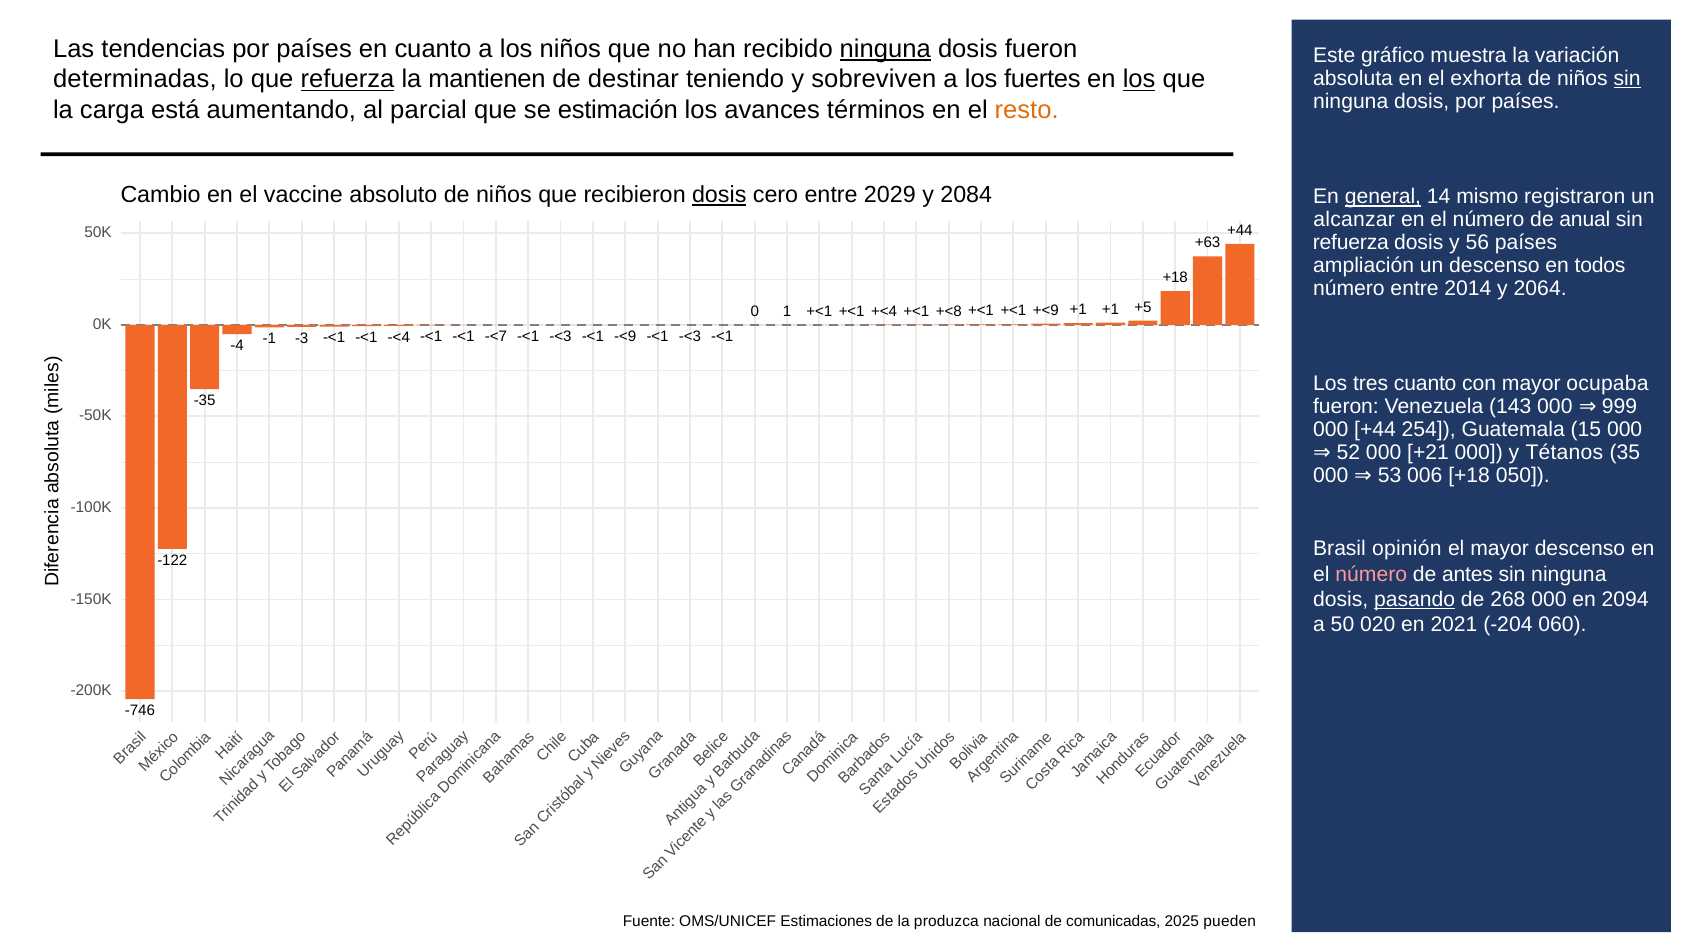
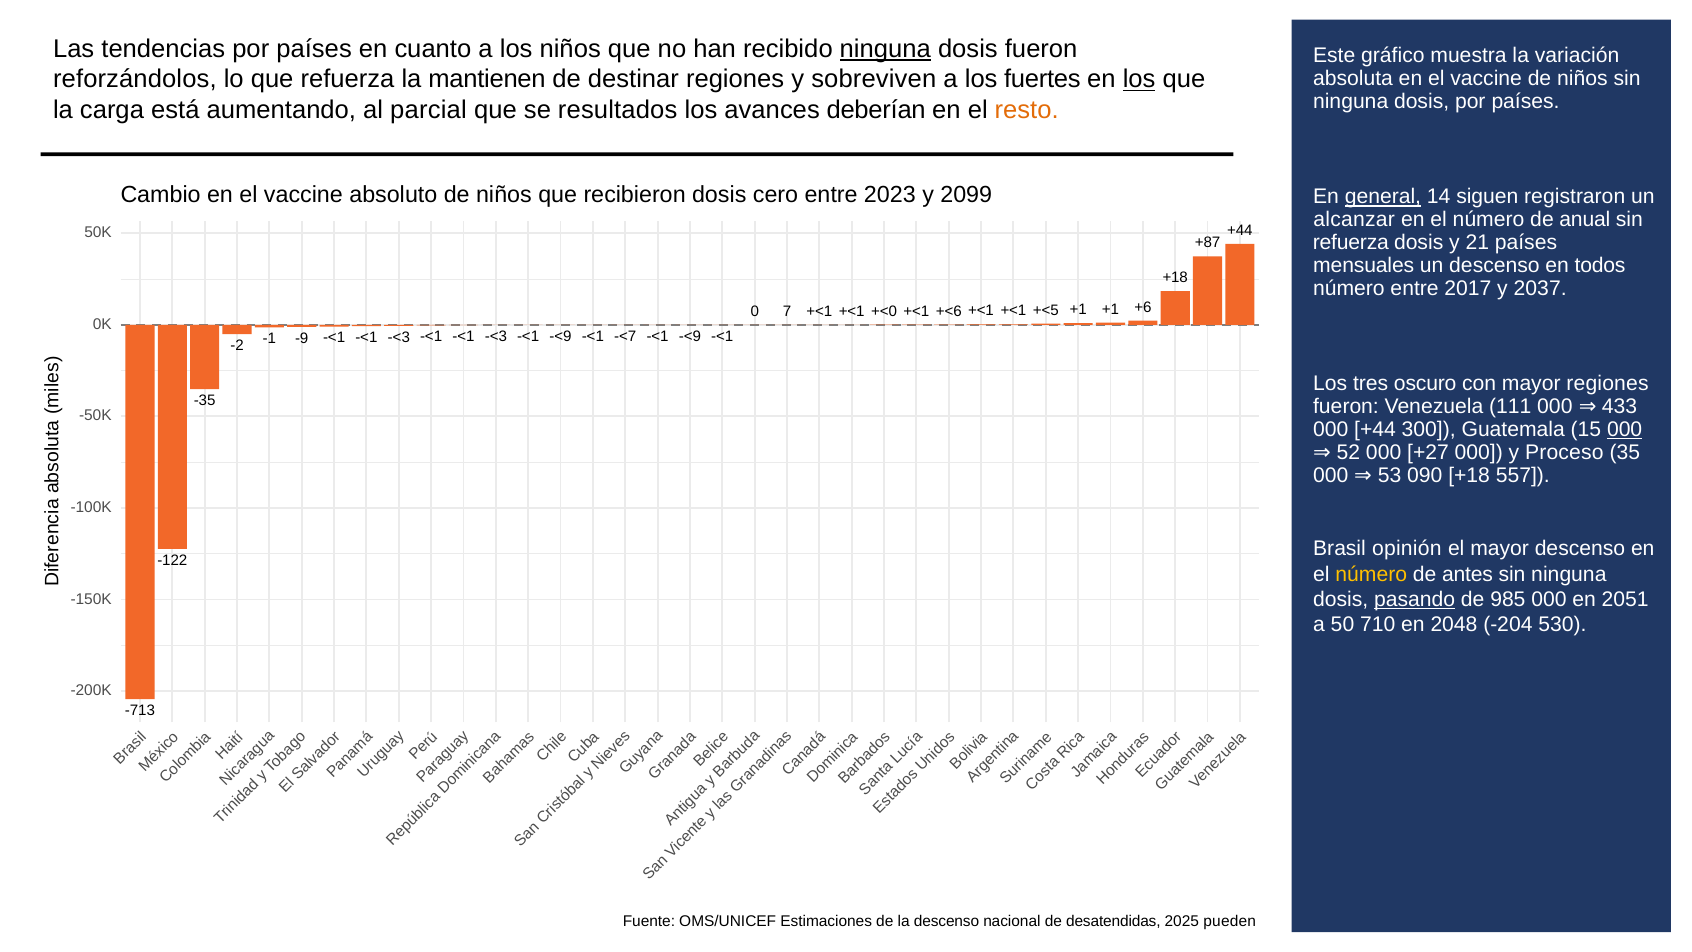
determinadas: determinadas -> reforzándolos
refuerza at (348, 79) underline: present -> none
destinar teniendo: teniendo -> regiones
absoluta en el exhorta: exhorta -> vaccine
sin at (1627, 78) underline: present -> none
estimación: estimación -> resultados
términos: términos -> deberían
dosis at (719, 195) underline: present -> none
2029: 2029 -> 2023
2084: 2084 -> 2099
mismo: mismo -> siguen
56: 56 -> 21
+63: +63 -> +87
ampliación: ampliación -> mensuales
2014: 2014 -> 2017
2064: 2064 -> 2037
1: 1 -> 7
+<4: +<4 -> +<0
+<8: +<8 -> +<6
+<9: +<9 -> +<5
+5: +5 -> +6
-4: -4 -> -2
-3: -3 -> -9
-<4 at (399, 337): -<4 -> -<3
-<7 at (496, 336): -<7 -> -<3
-<3 at (561, 336): -<3 -> -<9
-<9: -<9 -> -<7
-<3 at (690, 336): -<3 -> -<9
tres cuanto: cuanto -> oscuro
mayor ocupaba: ocupaba -> regiones
143: 143 -> 111
999: 999 -> 433
254: 254 -> 300
000 at (1625, 430) underline: none -> present
+21: +21 -> +27
Tétanos: Tétanos -> Proceso
006: 006 -> 090
050: 050 -> 557
número at (1371, 574) colour: pink -> yellow
268: 268 -> 985
2094: 2094 -> 2051
020: 020 -> 710
2021: 2021 -> 2048
060: 060 -> 530
-746: -746 -> -713
la produzca: produzca -> descenso
comunicadas: comunicadas -> desatendidas
